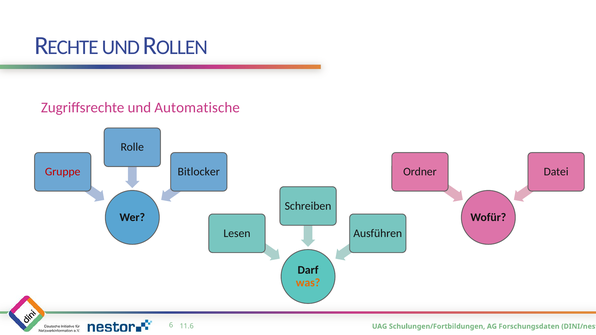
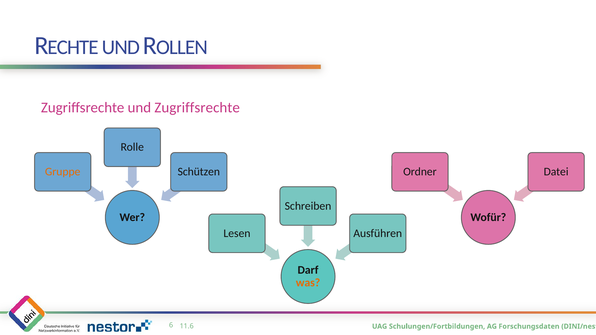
und Automatische: Automatische -> Zugriffsrechte
Gruppe colour: red -> orange
Bitlocker: Bitlocker -> Schützen
